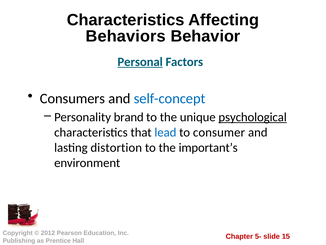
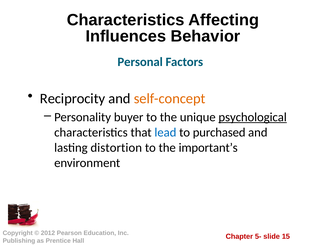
Behaviors: Behaviors -> Influences
Personal underline: present -> none
Consumers: Consumers -> Reciprocity
self-concept colour: blue -> orange
brand: brand -> buyer
consumer: consumer -> purchased
